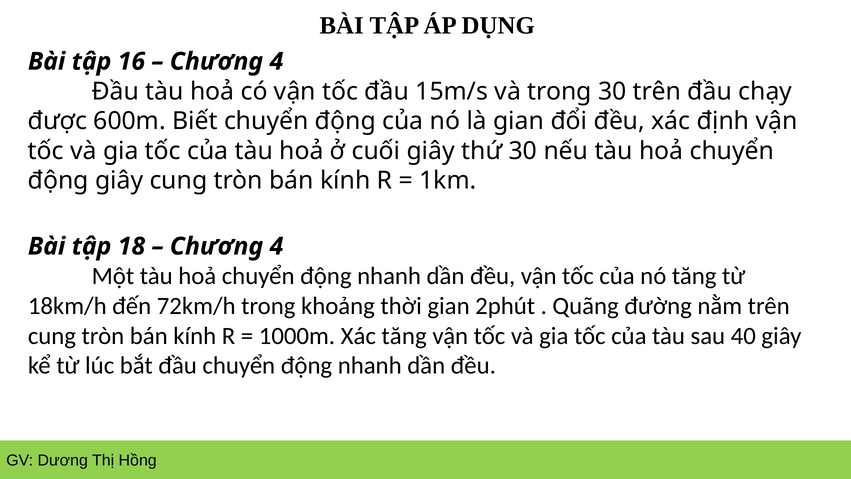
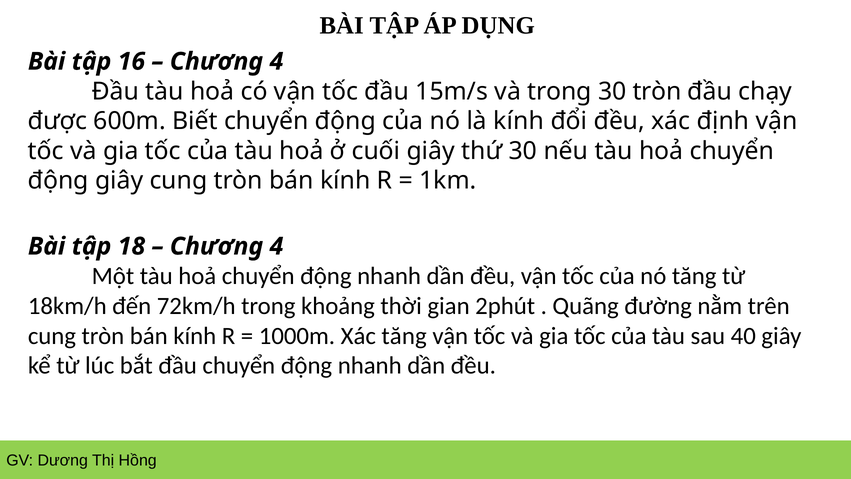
30 trên: trên -> tròn
là gian: gian -> kính
